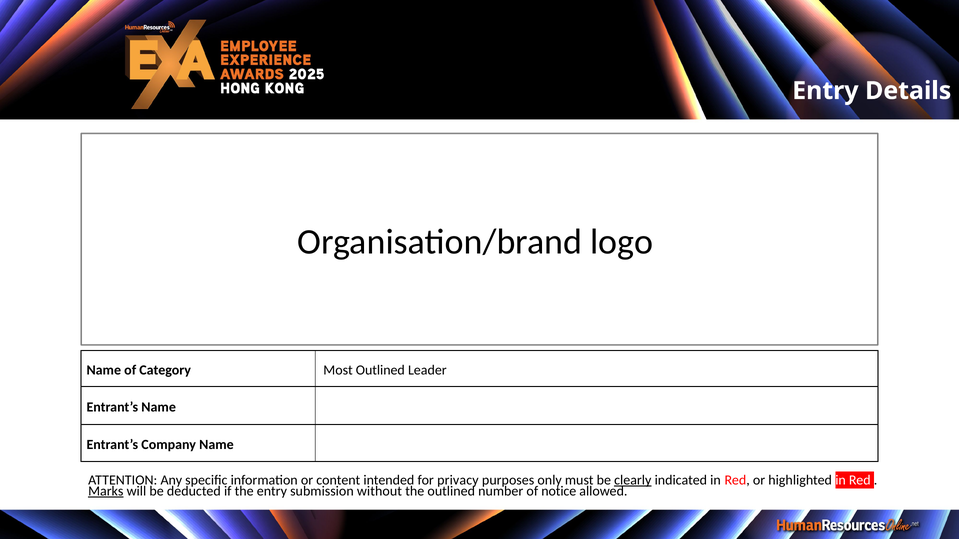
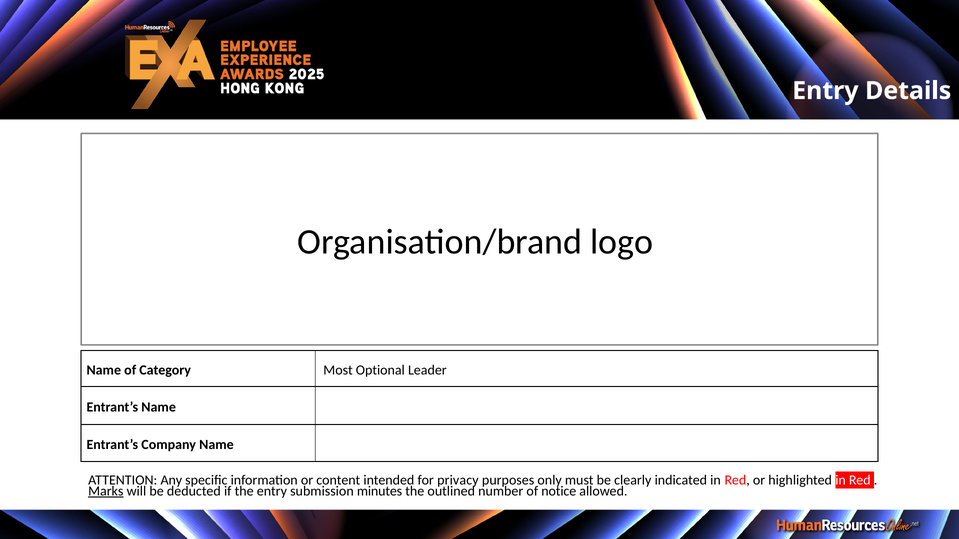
Most Outlined: Outlined -> Optional
clearly underline: present -> none
without: without -> minutes
